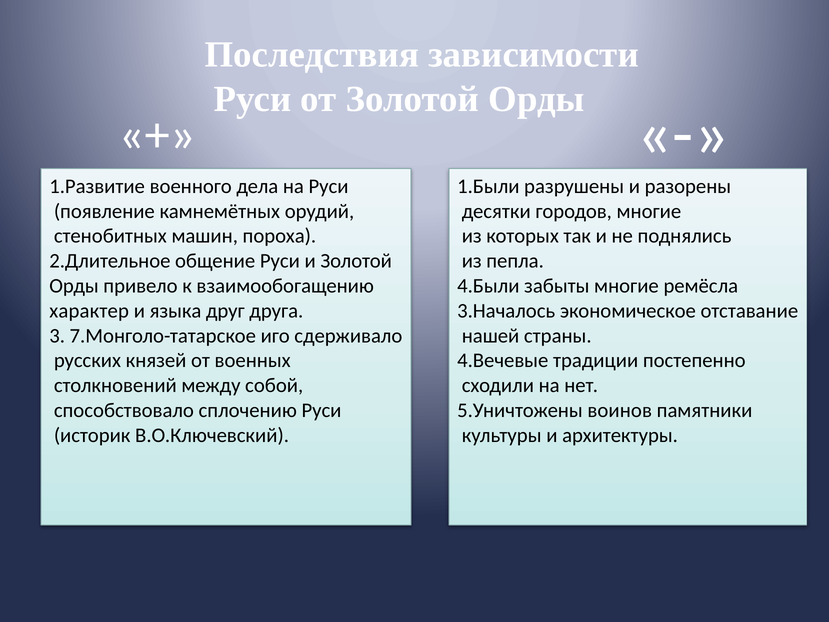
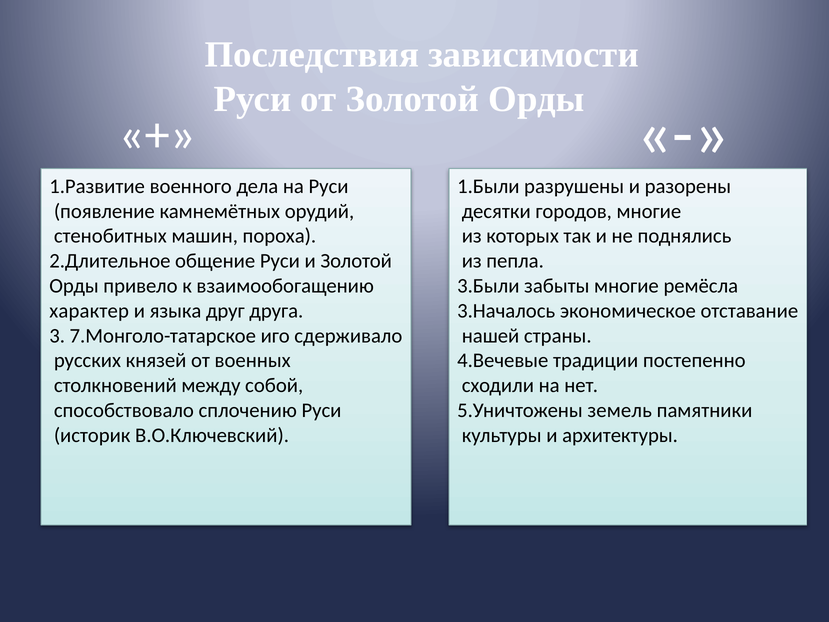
4.Были: 4.Были -> 3.Были
воинов: воинов -> земель
